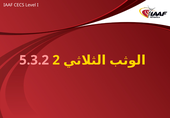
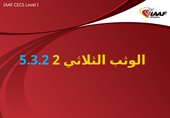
5.3.2 colour: pink -> light blue
